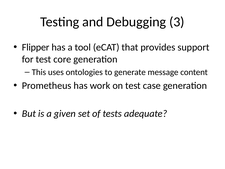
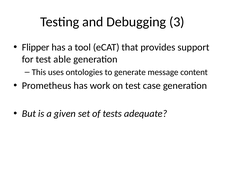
core: core -> able
